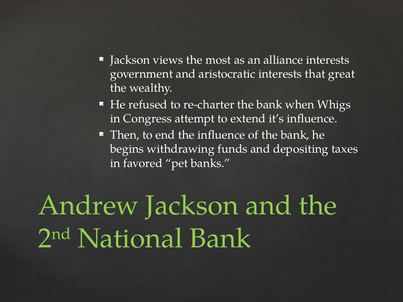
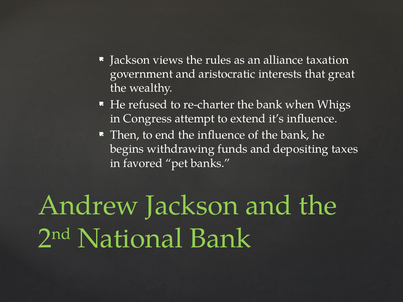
most: most -> rules
alliance interests: interests -> taxation
